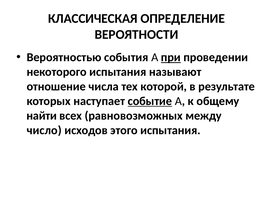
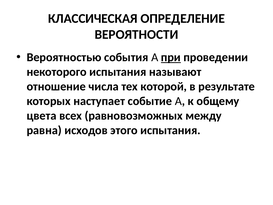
событие underline: present -> none
найти: найти -> цвета
число: число -> равна
